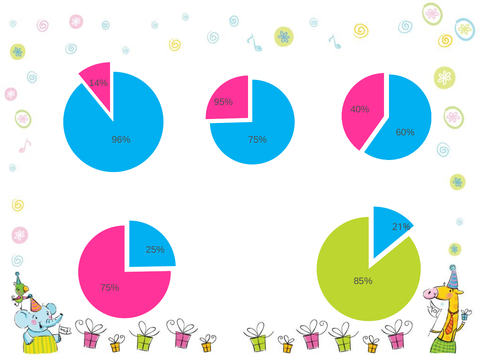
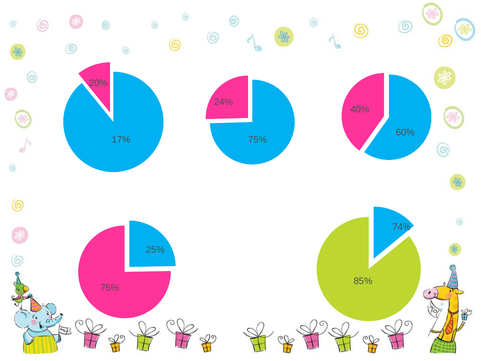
14%: 14% -> 20%
95%: 95% -> 24%
96%: 96% -> 17%
21%: 21% -> 74%
